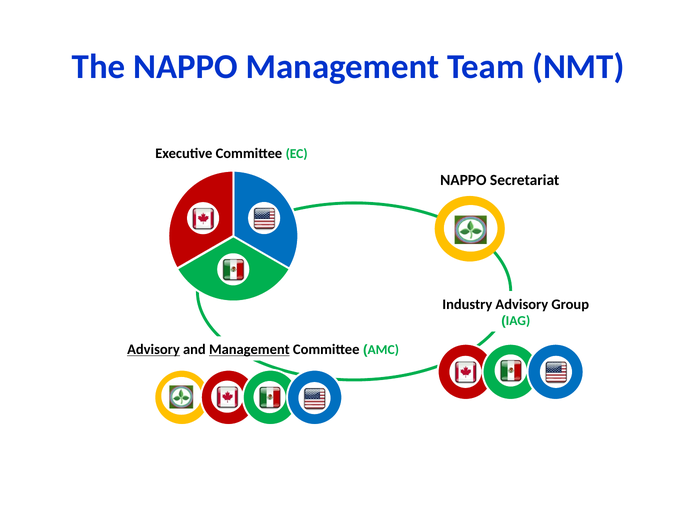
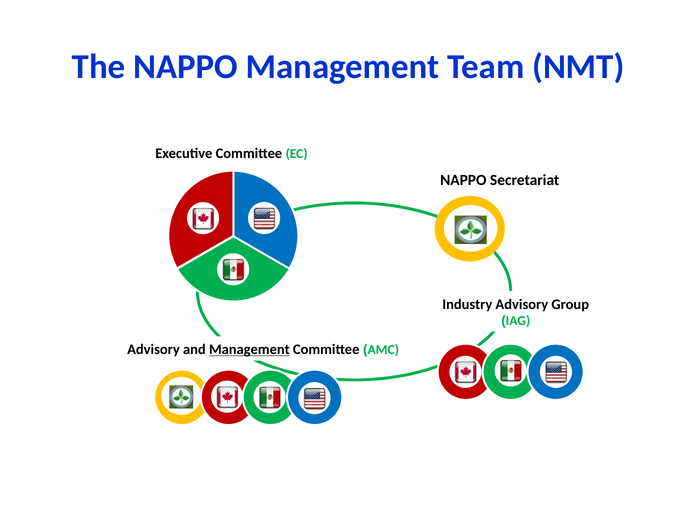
Advisory at (153, 349) underline: present -> none
